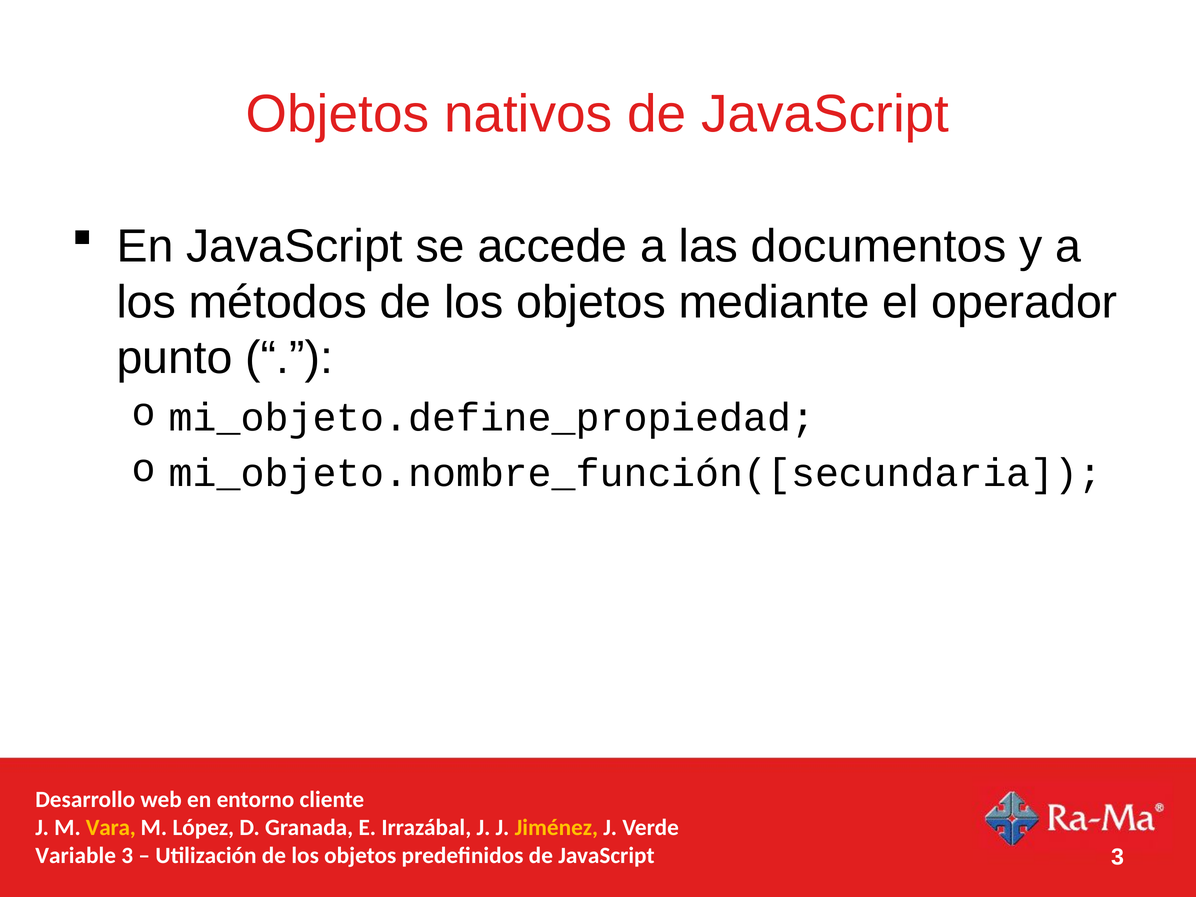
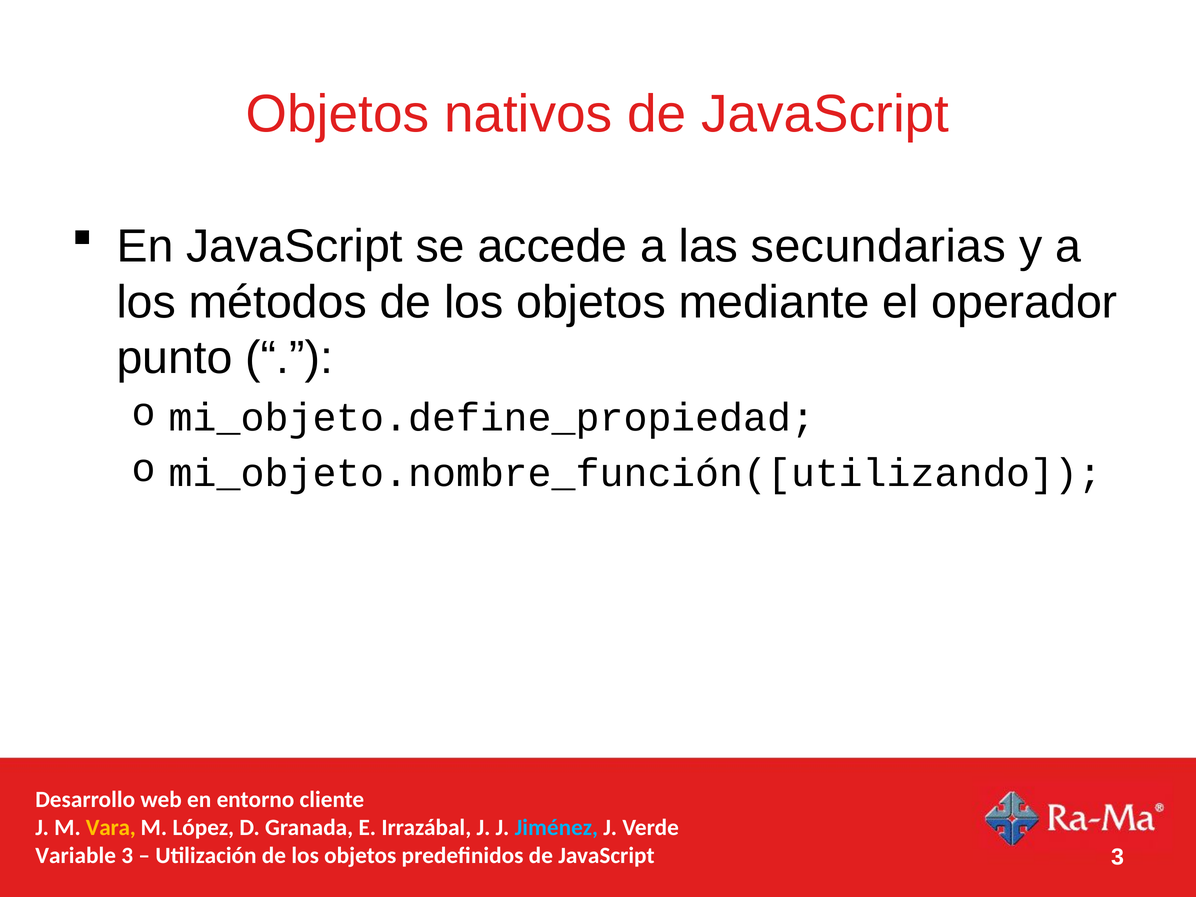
documentos: documentos -> secundarias
mi_objeto.nombre_función([secundaria: mi_objeto.nombre_función([secundaria -> mi_objeto.nombre_función([utilizando
Jiménez colour: yellow -> light blue
